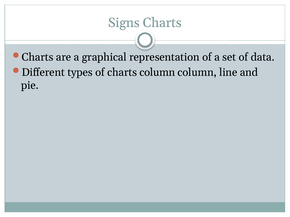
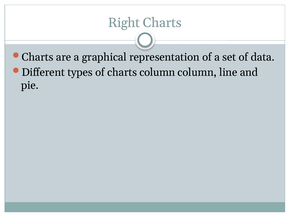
Signs: Signs -> Right
